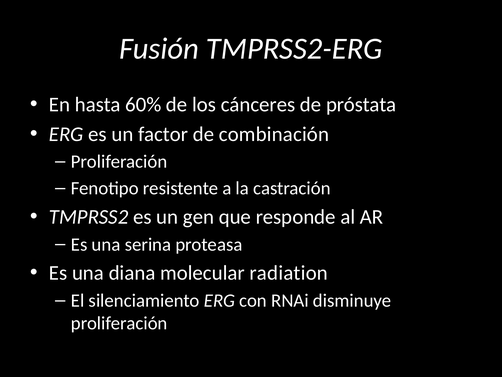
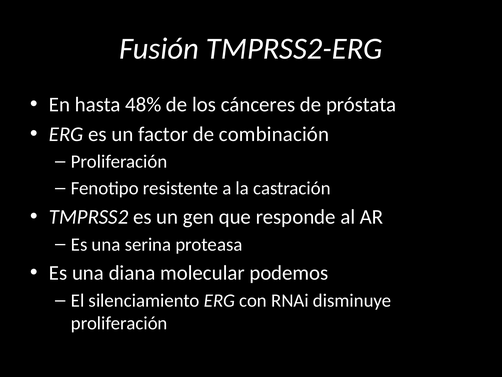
60%: 60% -> 48%
radiation: radiation -> podemos
